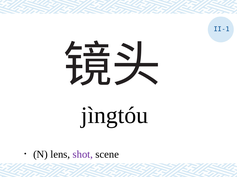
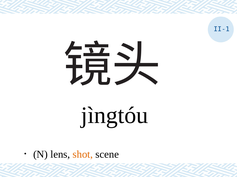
shot colour: purple -> orange
